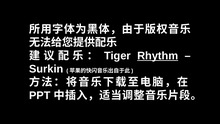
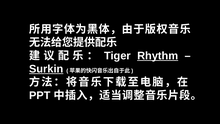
Surkin underline: none -> present
